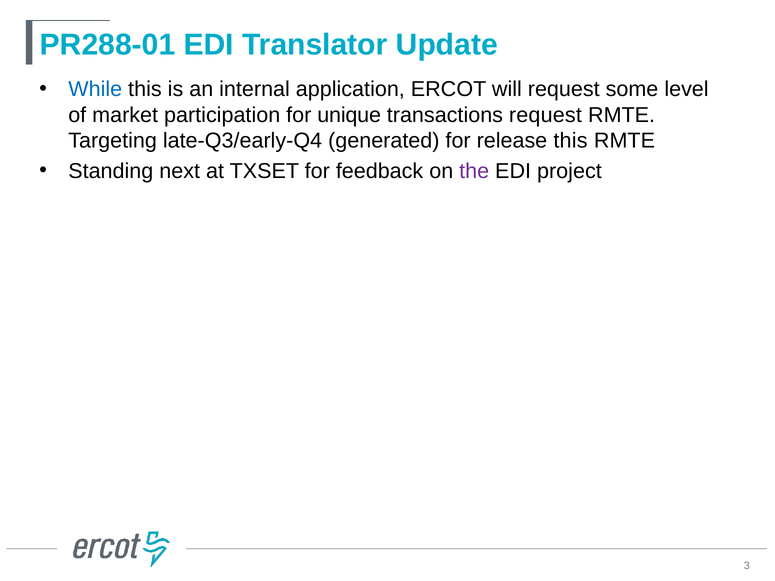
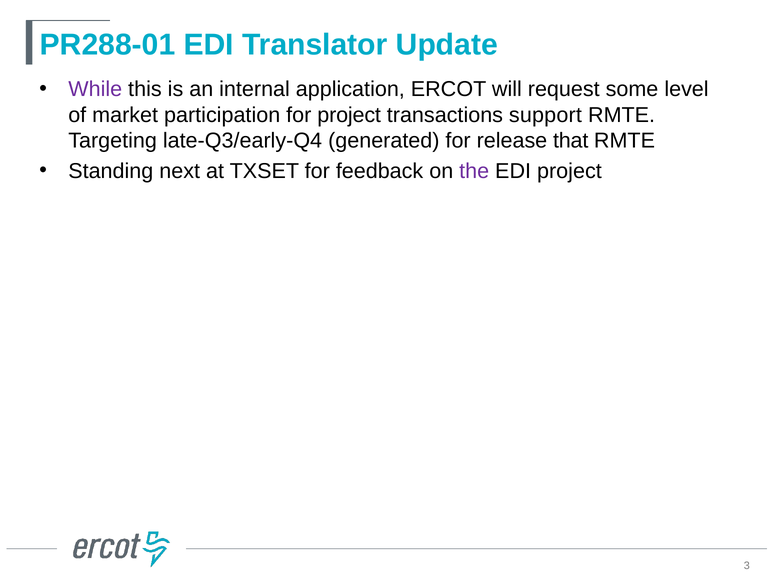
While colour: blue -> purple
for unique: unique -> project
transactions request: request -> support
release this: this -> that
